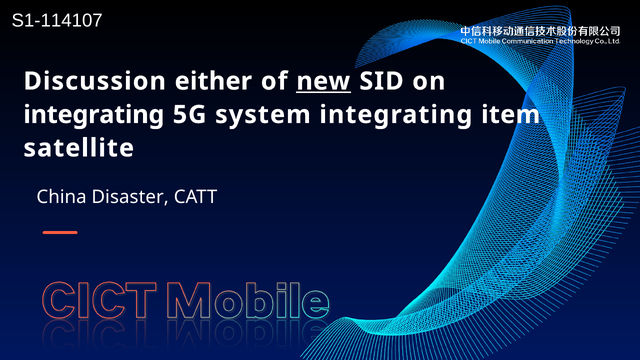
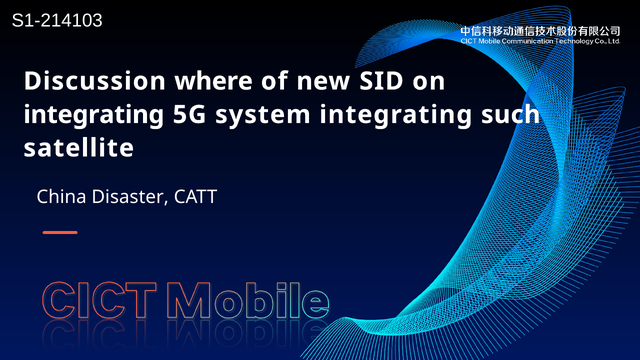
S1-114107: S1-114107 -> S1-214103
either: either -> where
new underline: present -> none
item: item -> such
